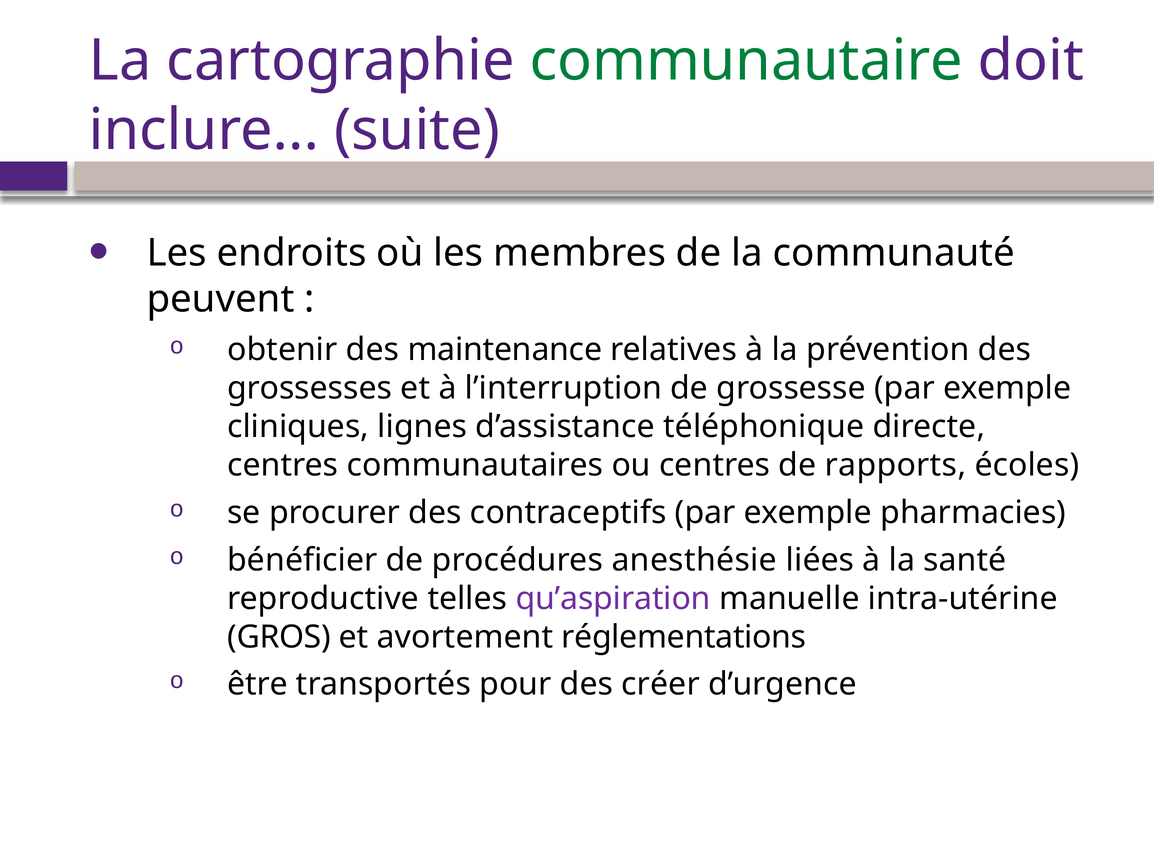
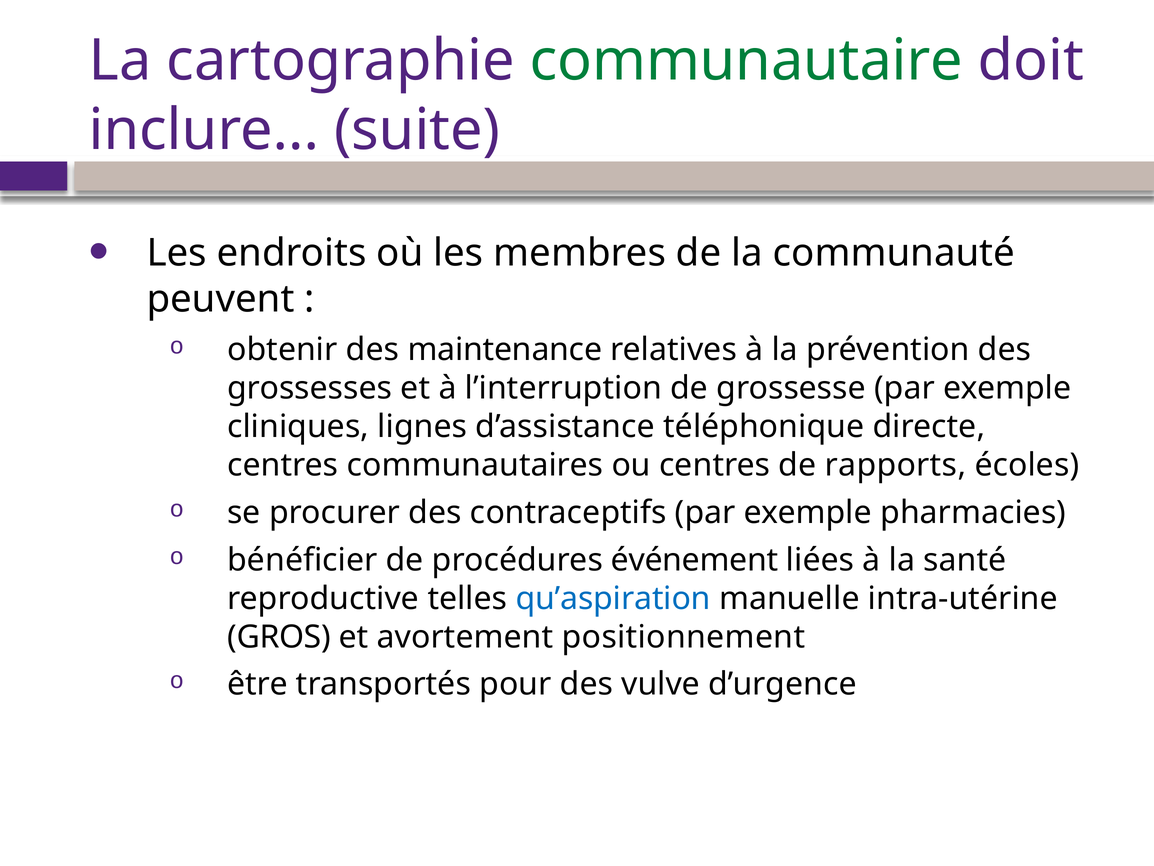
anesthésie: anesthésie -> événement
qu’aspiration colour: purple -> blue
réglementations: réglementations -> positionnement
créer: créer -> vulve
